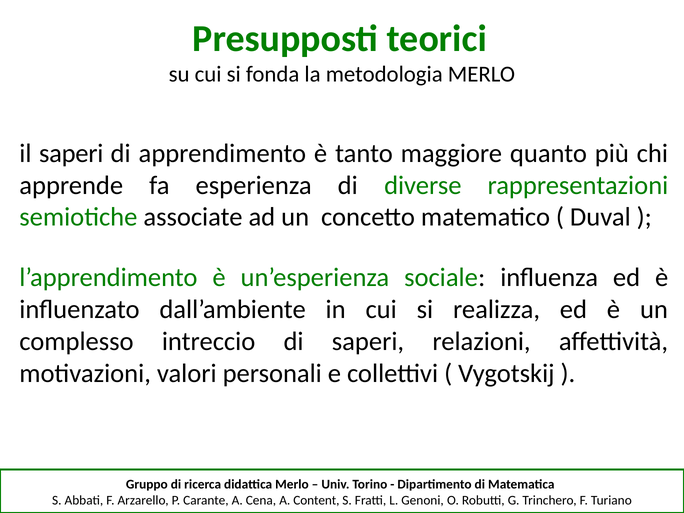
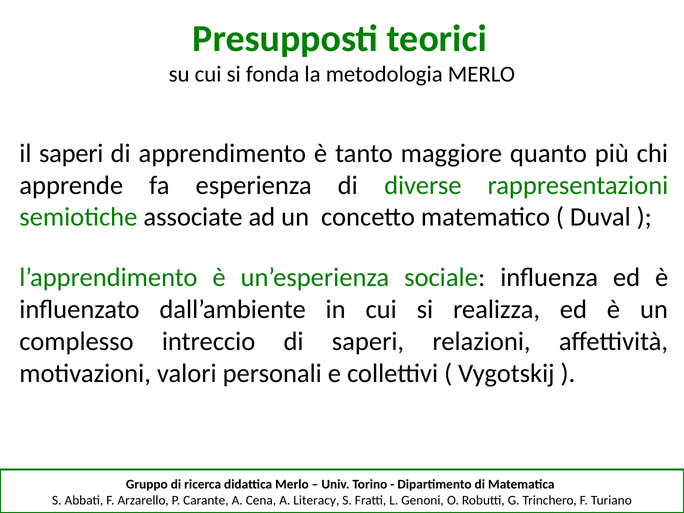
Content: Content -> Literacy
